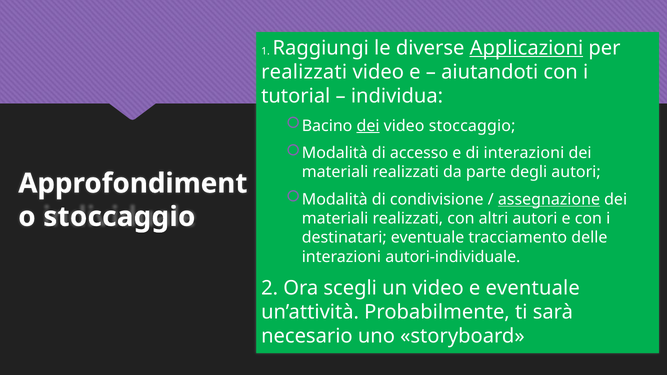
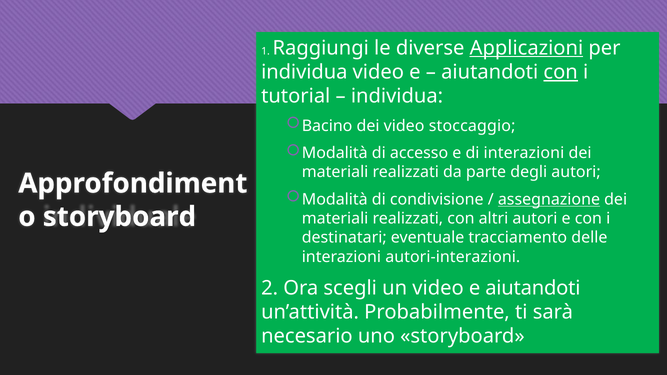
realizzati at (304, 72): realizzati -> individua
con at (561, 72) underline: none -> present
dei at (368, 126) underline: present -> none
stoccaggio at (119, 217): stoccaggio -> storyboard
autori-individuale: autori-individuale -> autori-interazioni
e eventuale: eventuale -> aiutandoti
